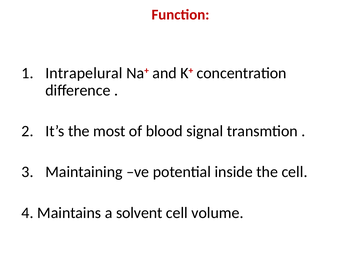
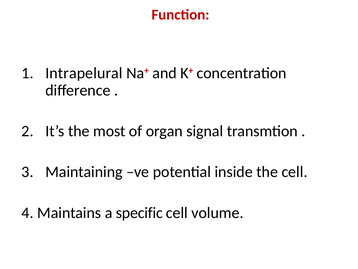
blood: blood -> organ
solvent: solvent -> specific
